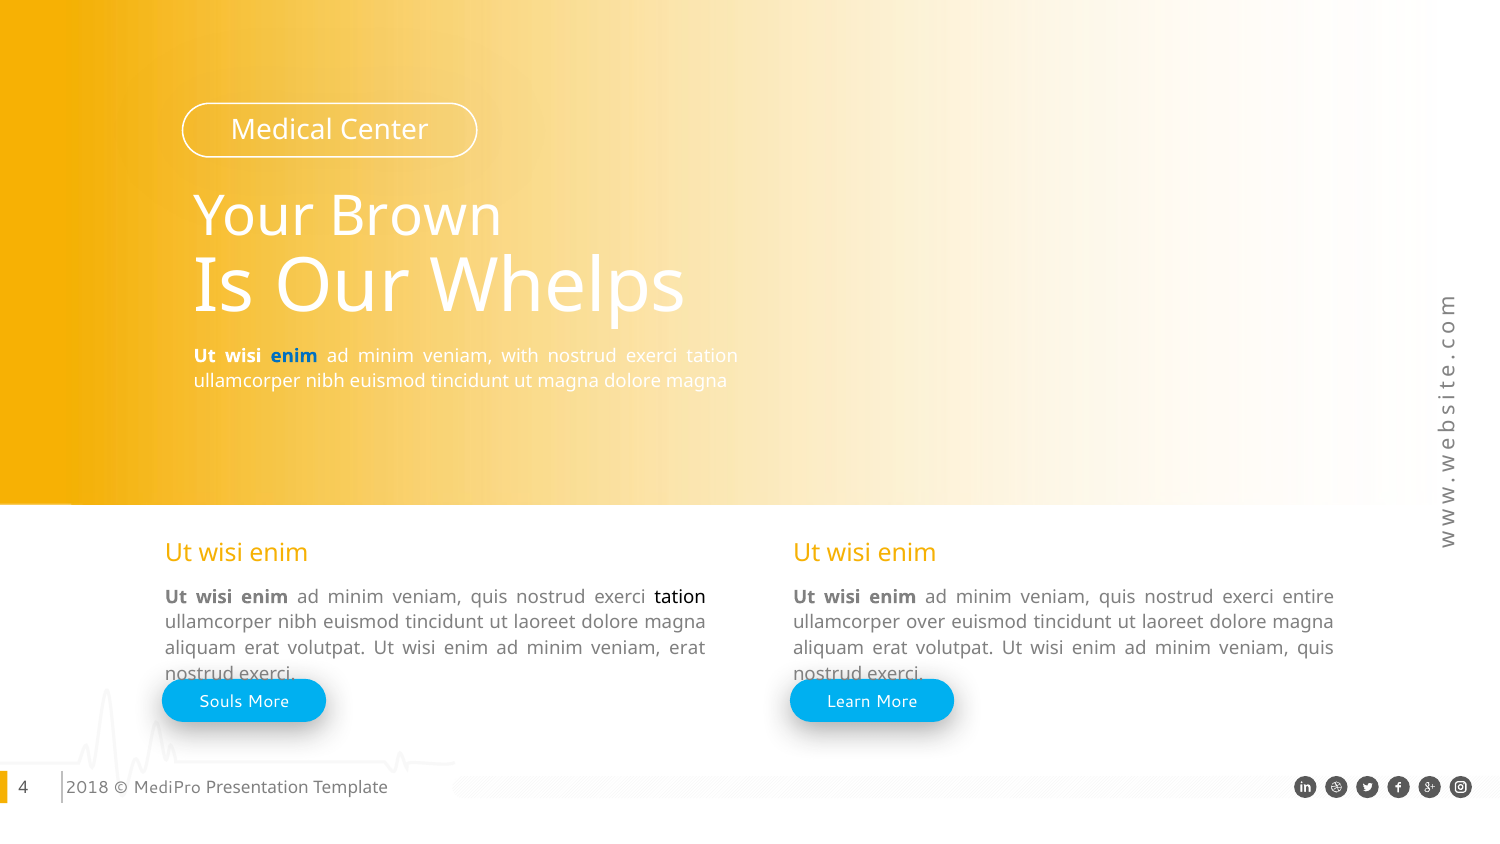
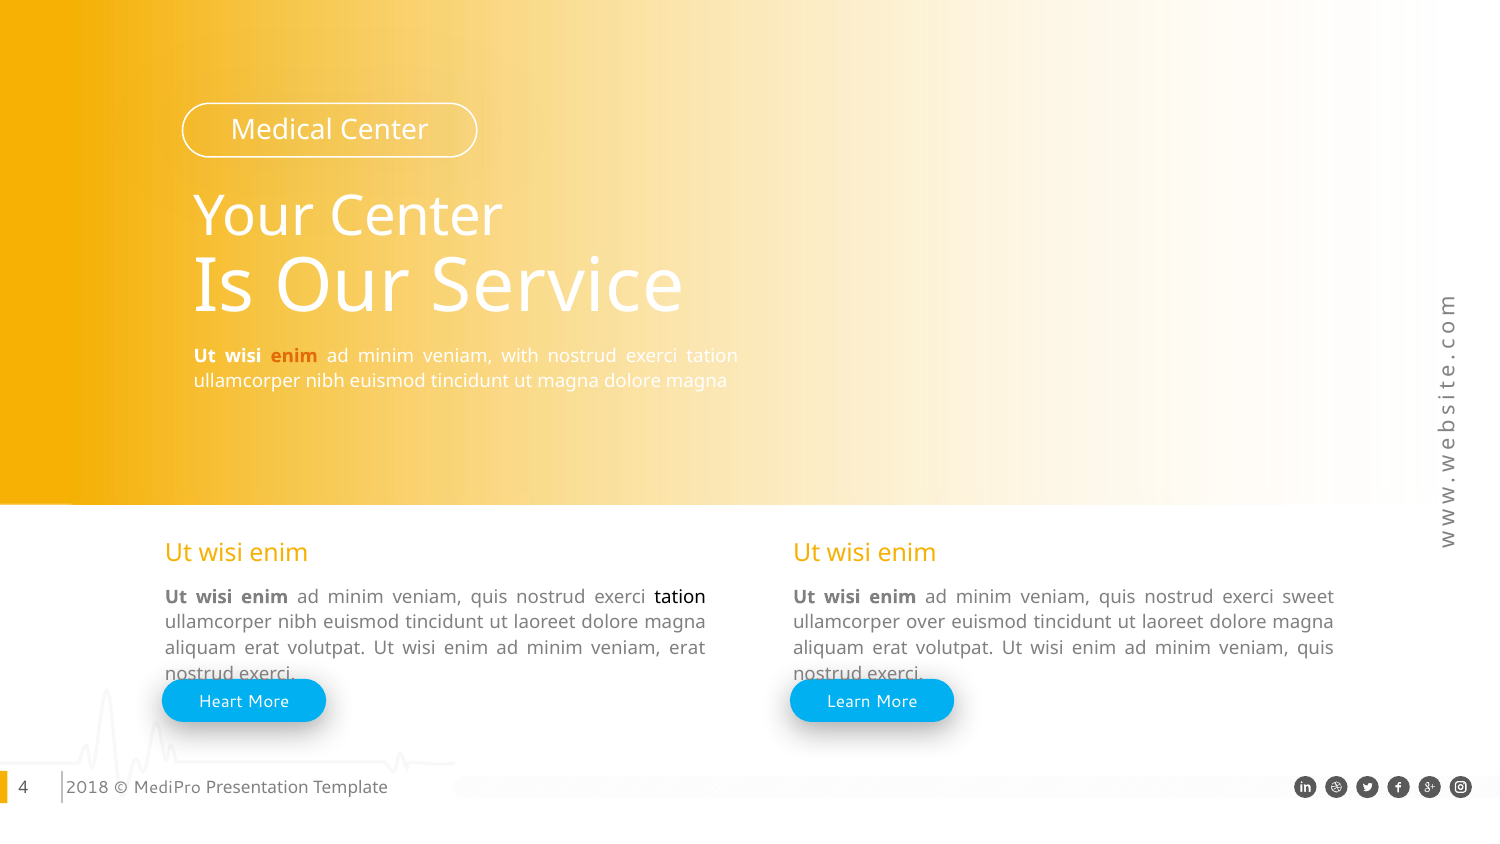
Your Brown: Brown -> Center
Whelps: Whelps -> Service
enim at (294, 356) colour: blue -> orange
entire: entire -> sweet
Souls: Souls -> Heart
